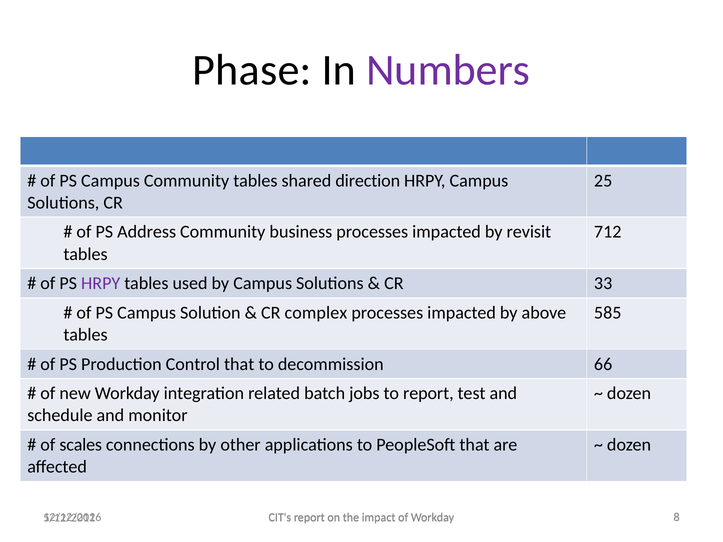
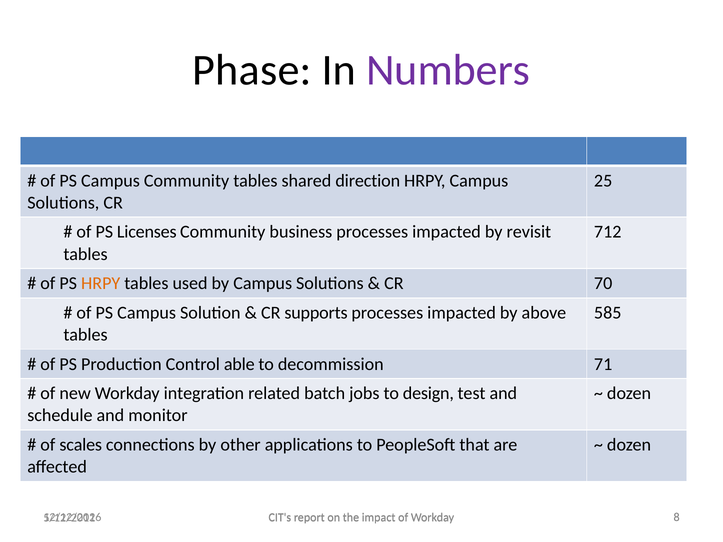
Address: Address -> Licenses
HRPY at (101, 284) colour: purple -> orange
33: 33 -> 70
complex: complex -> supports
Control that: that -> able
66: 66 -> 71
to report: report -> design
